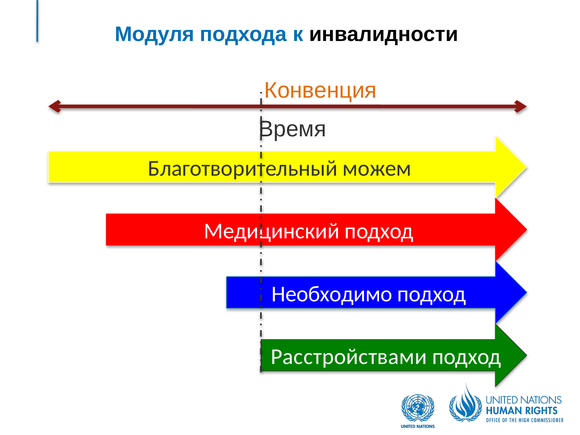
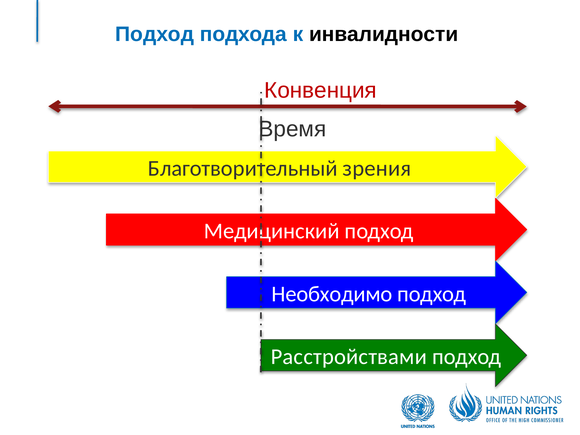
Модуля at (155, 34): Модуля -> Подход
Конвенция colour: orange -> red
можем: можем -> зрения
